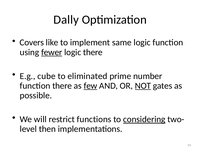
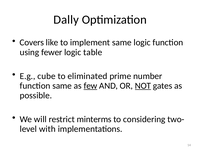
fewer underline: present -> none
logic there: there -> table
function there: there -> same
functions: functions -> minterms
considering underline: present -> none
then: then -> with
